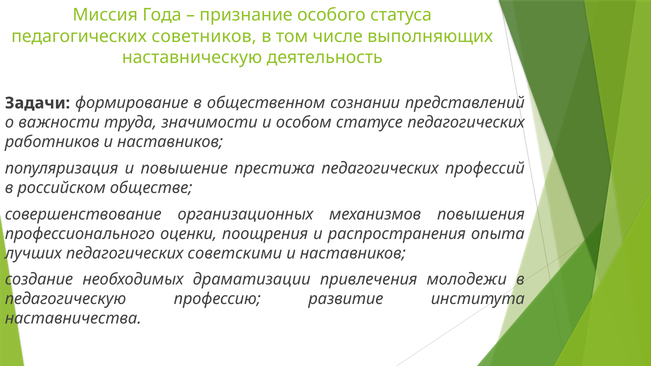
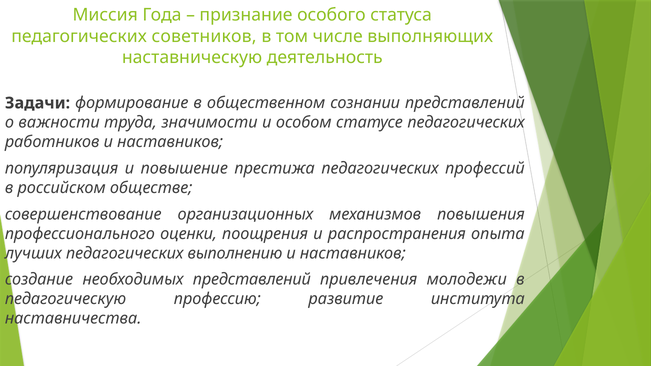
советскими: советскими -> выполнению
необходимых драматизации: драматизации -> представлений
